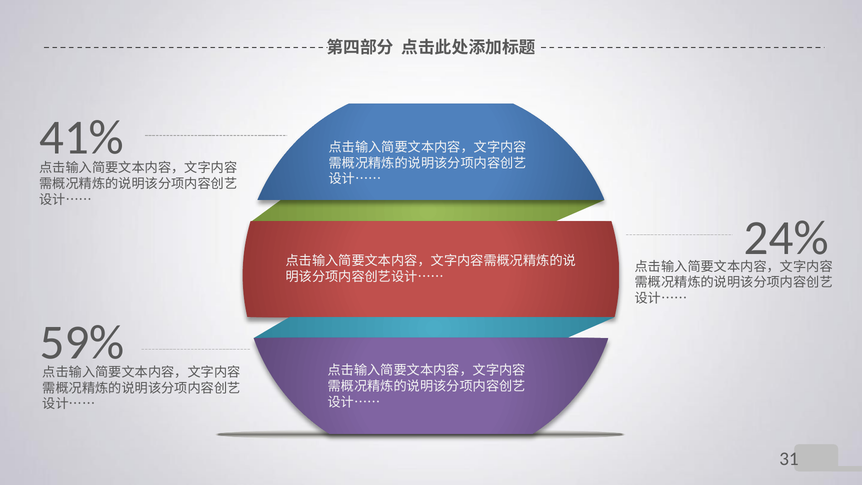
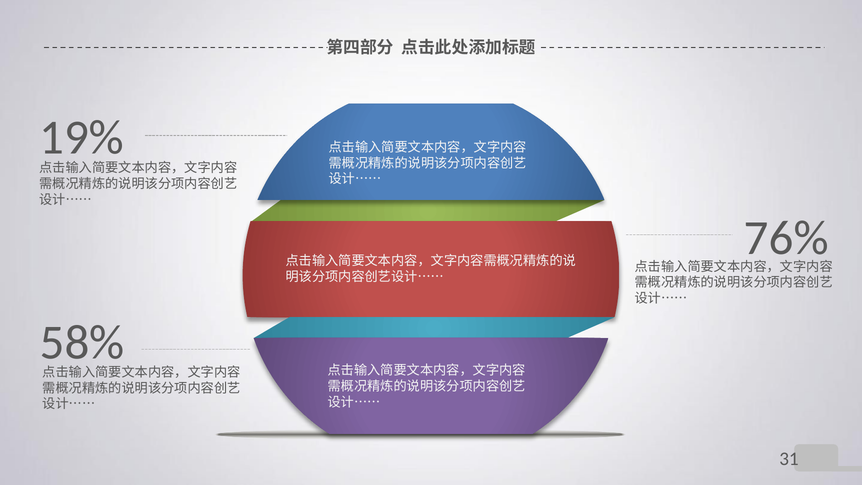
41%: 41% -> 19%
24%: 24% -> 76%
59%: 59% -> 58%
